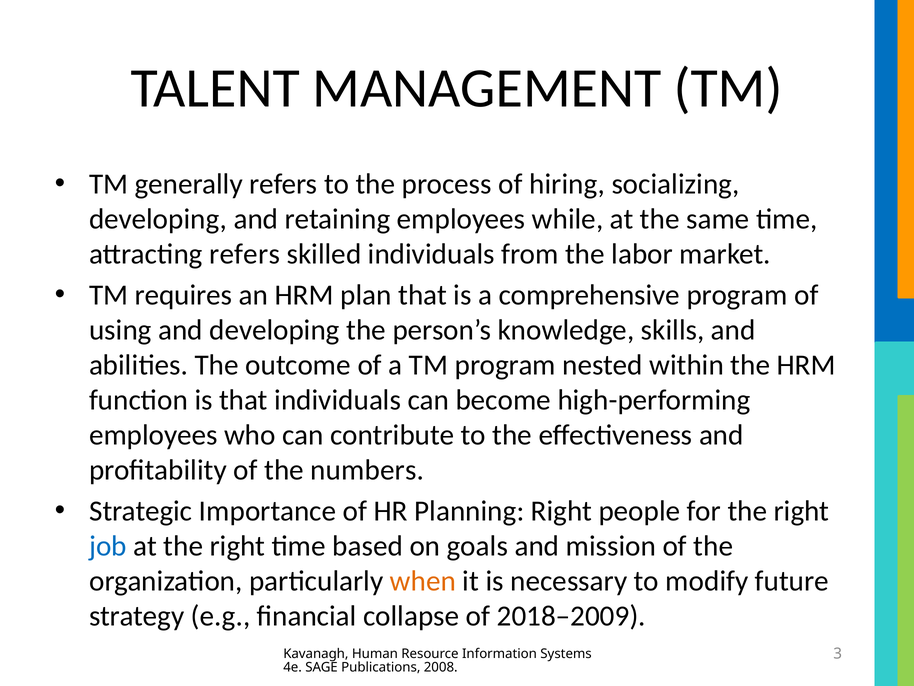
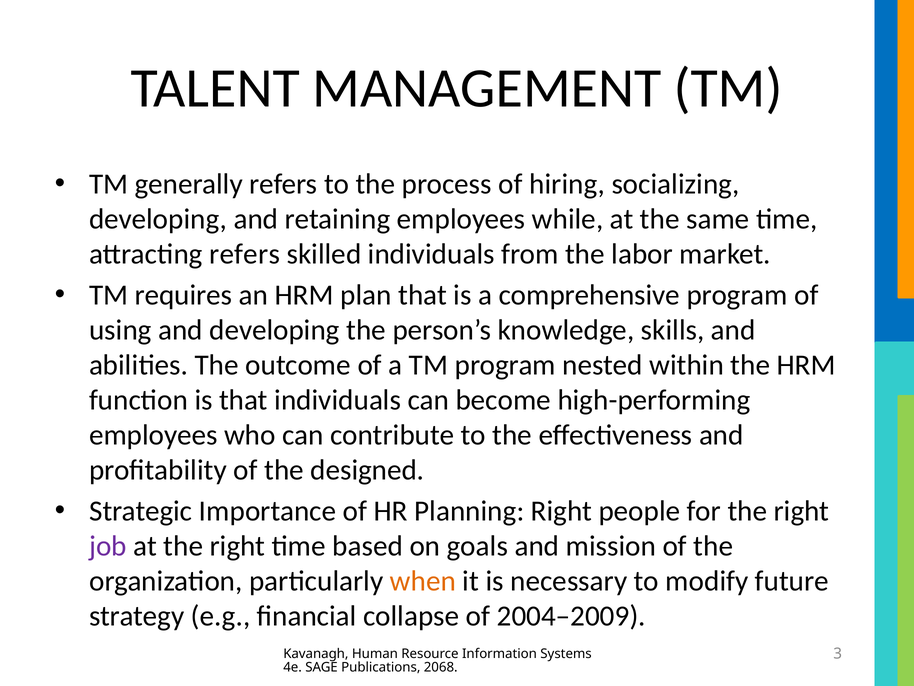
numbers: numbers -> designed
job colour: blue -> purple
2018–2009: 2018–2009 -> 2004–2009
2008: 2008 -> 2068
